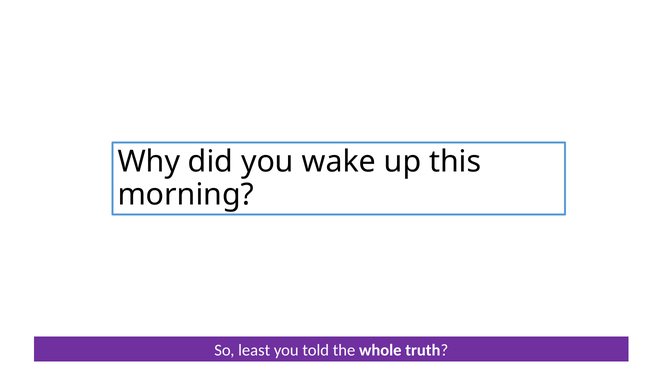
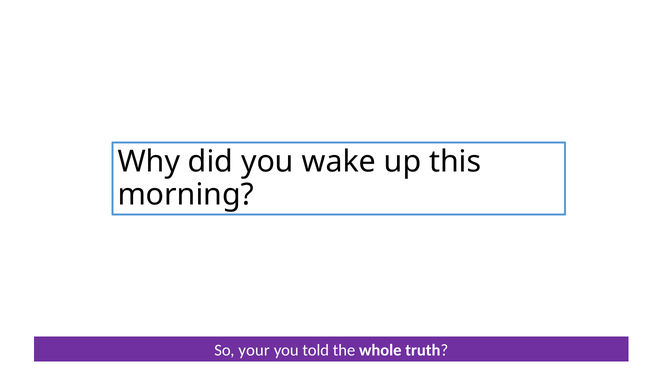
least: least -> your
